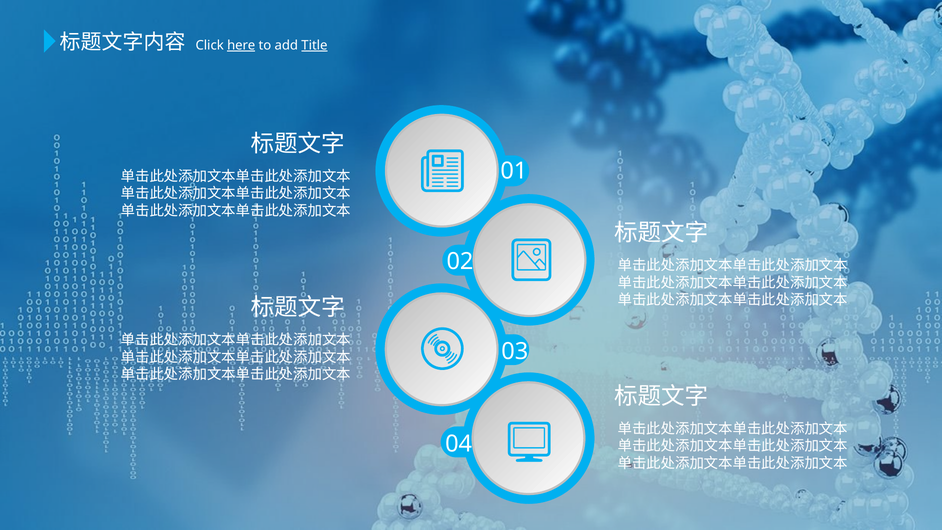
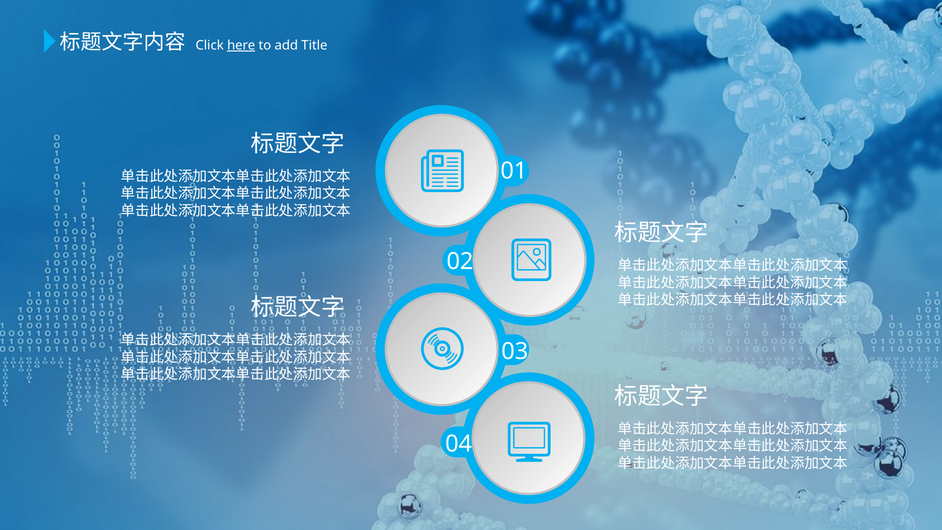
Title underline: present -> none
